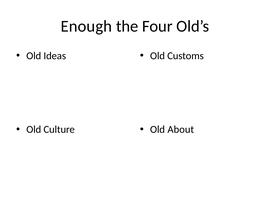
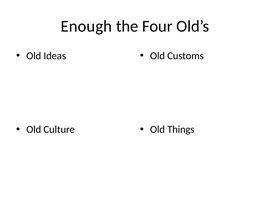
About: About -> Things
